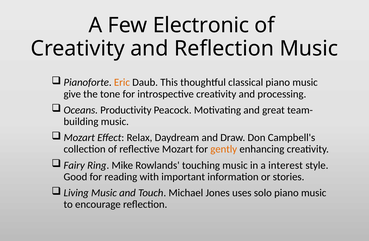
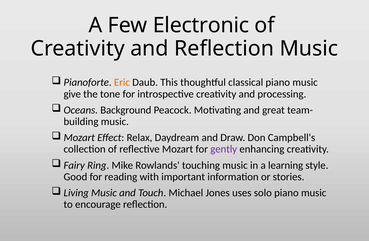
Productivity: Productivity -> Background
gently colour: orange -> purple
interest: interest -> learning
